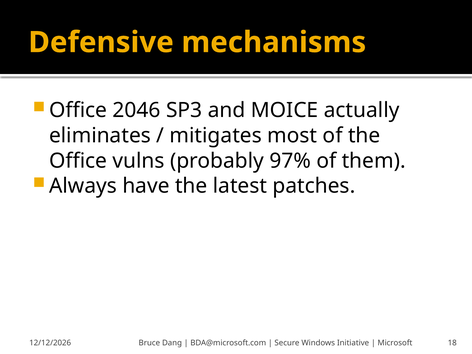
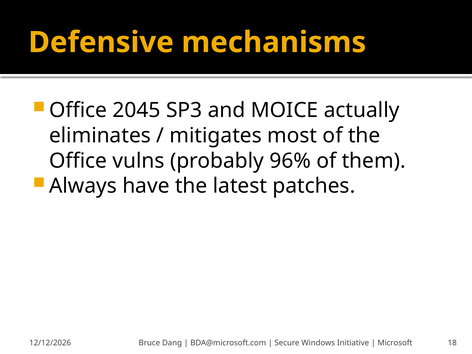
2046: 2046 -> 2045
97%: 97% -> 96%
